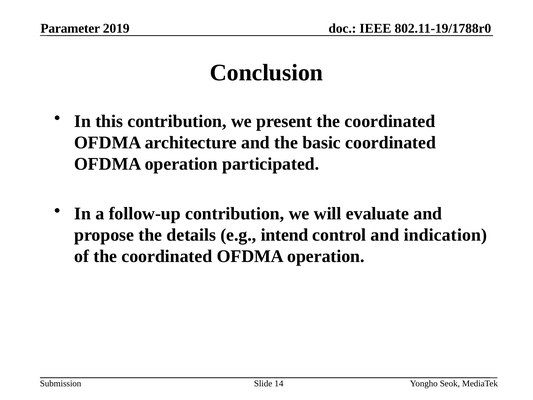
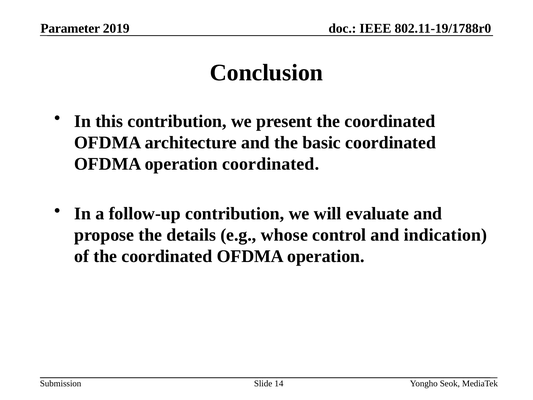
operation participated: participated -> coordinated
intend: intend -> whose
